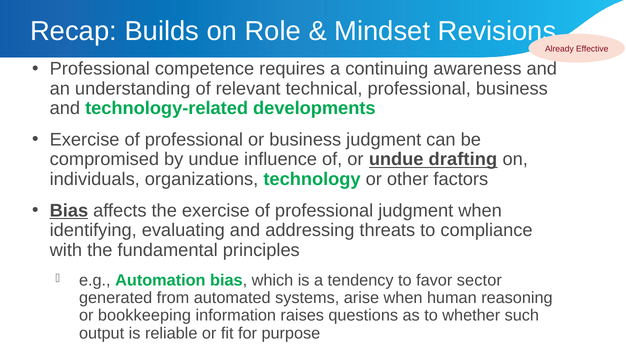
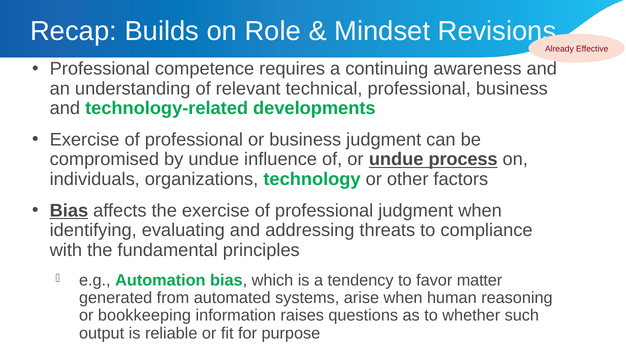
drafting: drafting -> process
sector: sector -> matter
